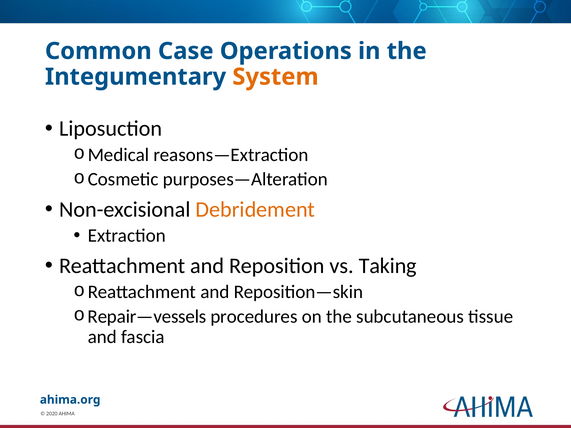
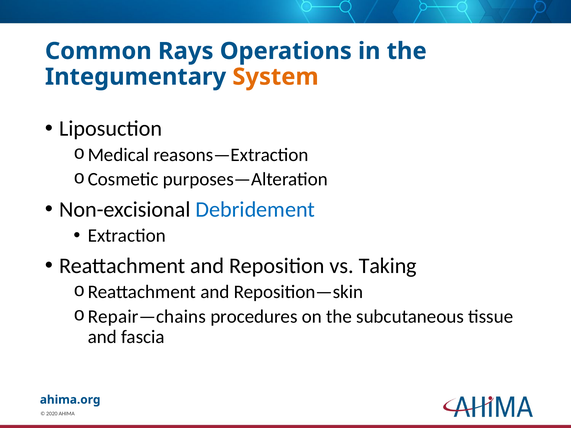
Case: Case -> Rays
Debridement colour: orange -> blue
Repair—vessels: Repair—vessels -> Repair—chains
